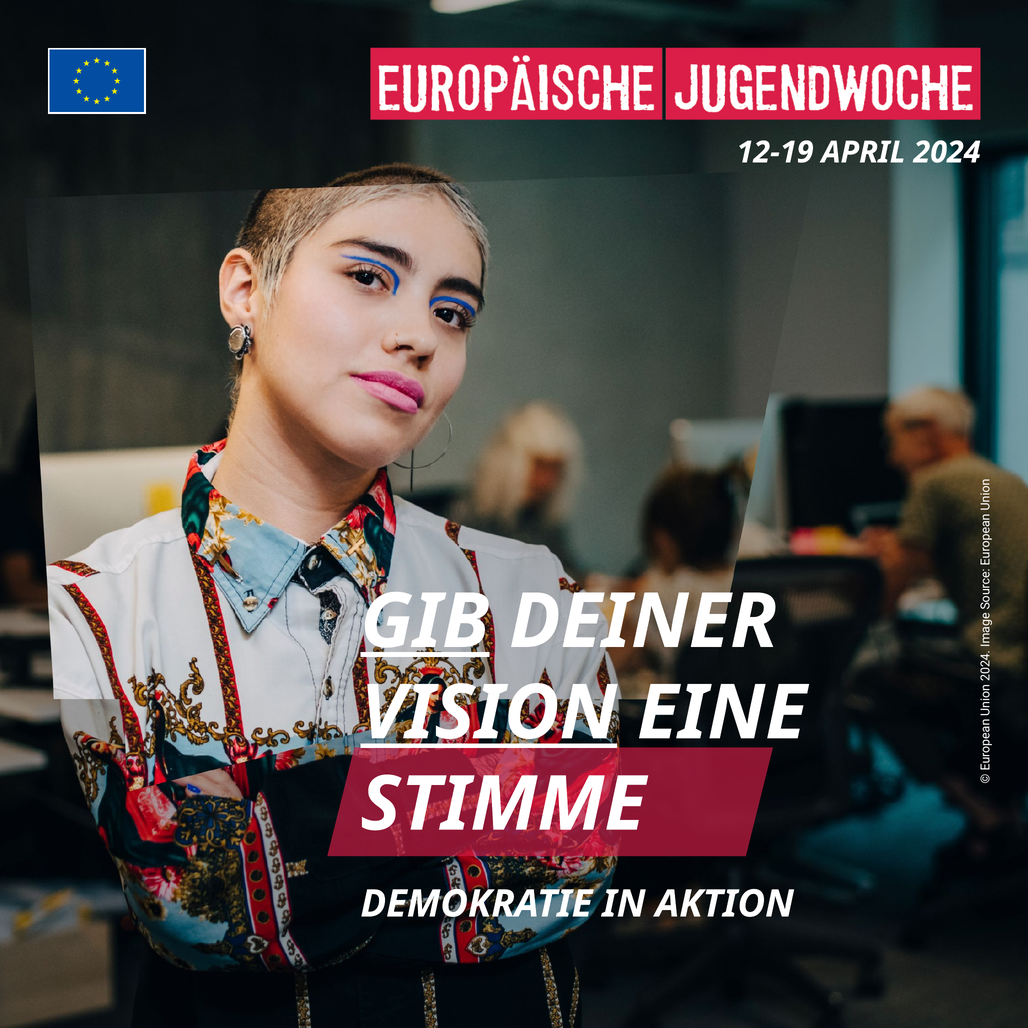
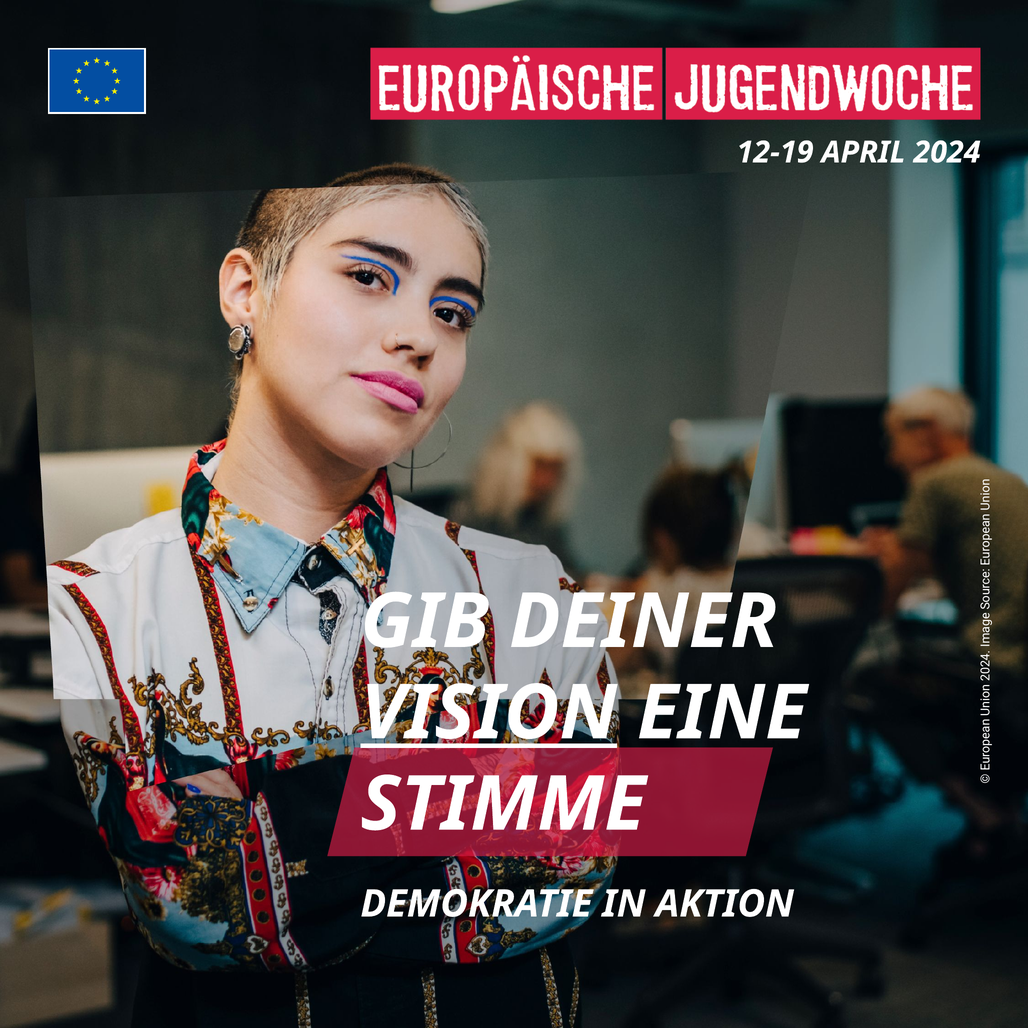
GIB underline: present -> none
